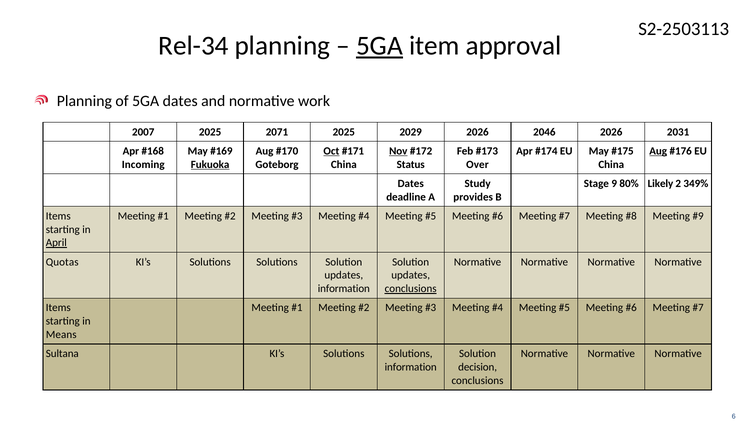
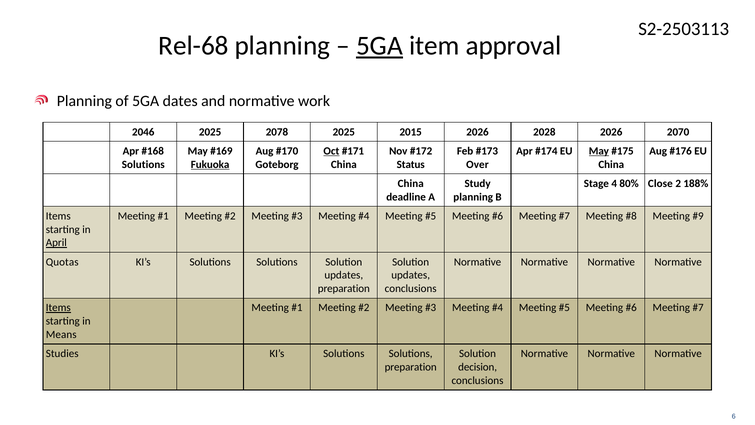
Rel-34: Rel-34 -> Rel-68
2007: 2007 -> 2046
2071: 2071 -> 2078
2029: 2029 -> 2015
2046: 2046 -> 2028
2031: 2031 -> 2070
Nov underline: present -> none
May at (599, 151) underline: none -> present
Aug at (658, 151) underline: present -> none
Incoming at (143, 164): Incoming -> Solutions
Dates at (411, 183): Dates -> China
9: 9 -> 4
Likely: Likely -> Close
349%: 349% -> 188%
provides at (473, 197): provides -> planning
information at (344, 289): information -> preparation
conclusions at (411, 289) underline: present -> none
Items at (58, 308) underline: none -> present
Sultana: Sultana -> Studies
information at (411, 367): information -> preparation
